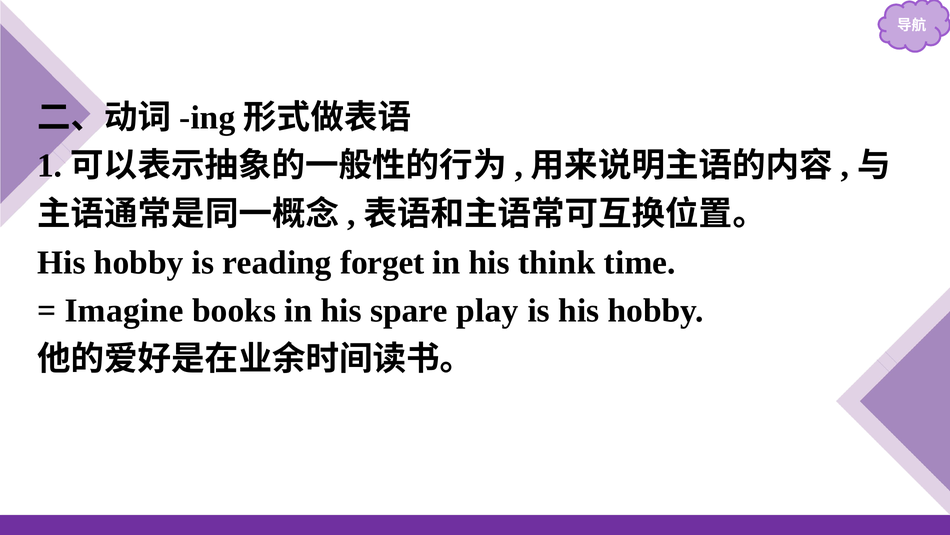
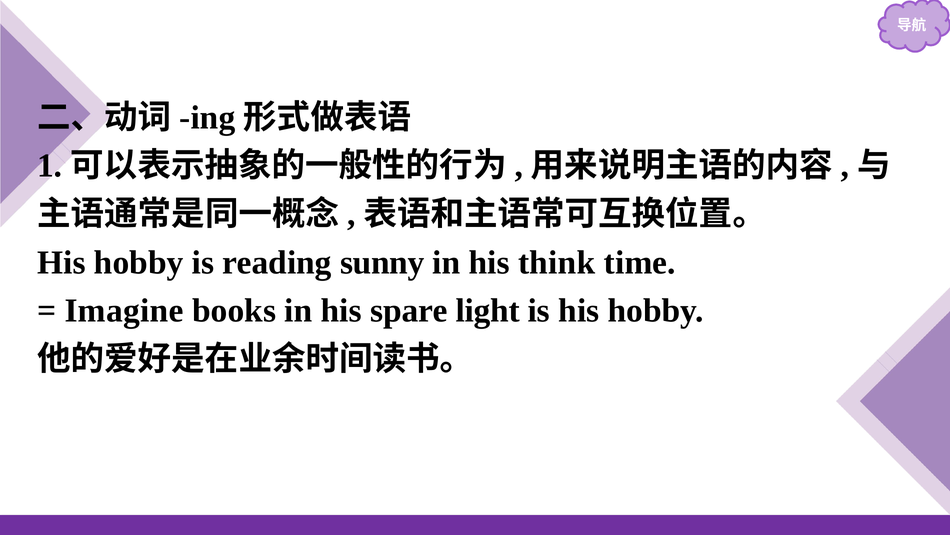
forget: forget -> sunny
play: play -> light
